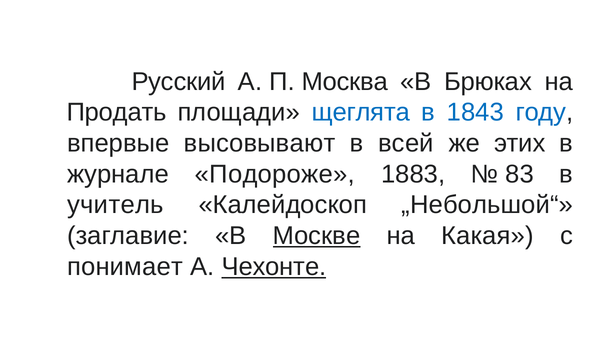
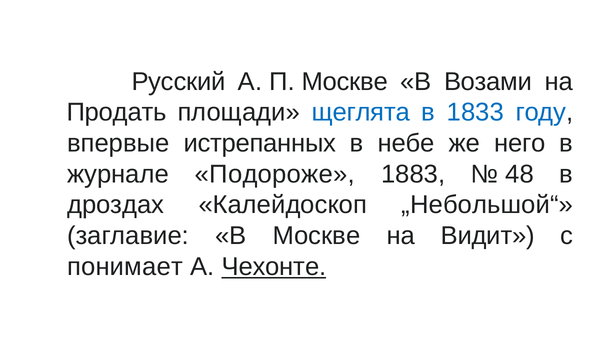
П Москва: Москва -> Москве
Брюках: Брюках -> Возами
1843: 1843 -> 1833
высовывают: высовывают -> истрепанных
всей: всей -> небе
этих: этих -> него
83: 83 -> 48
учитель: учитель -> дроздах
Москве at (317, 235) underline: present -> none
Какая: Какая -> Видит
